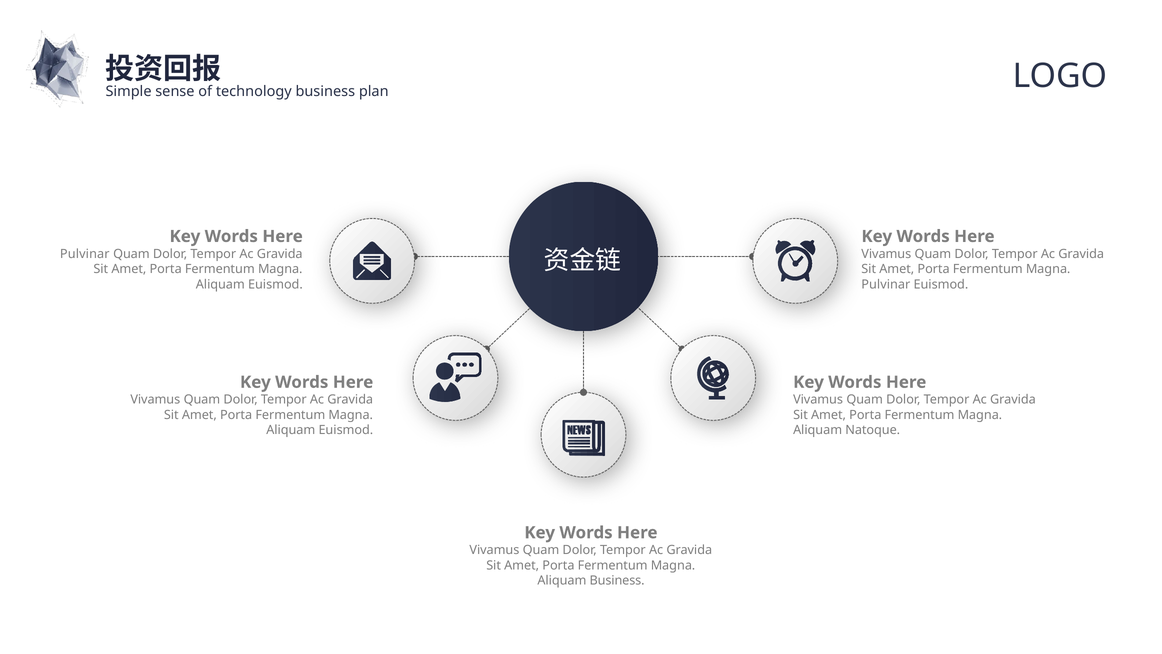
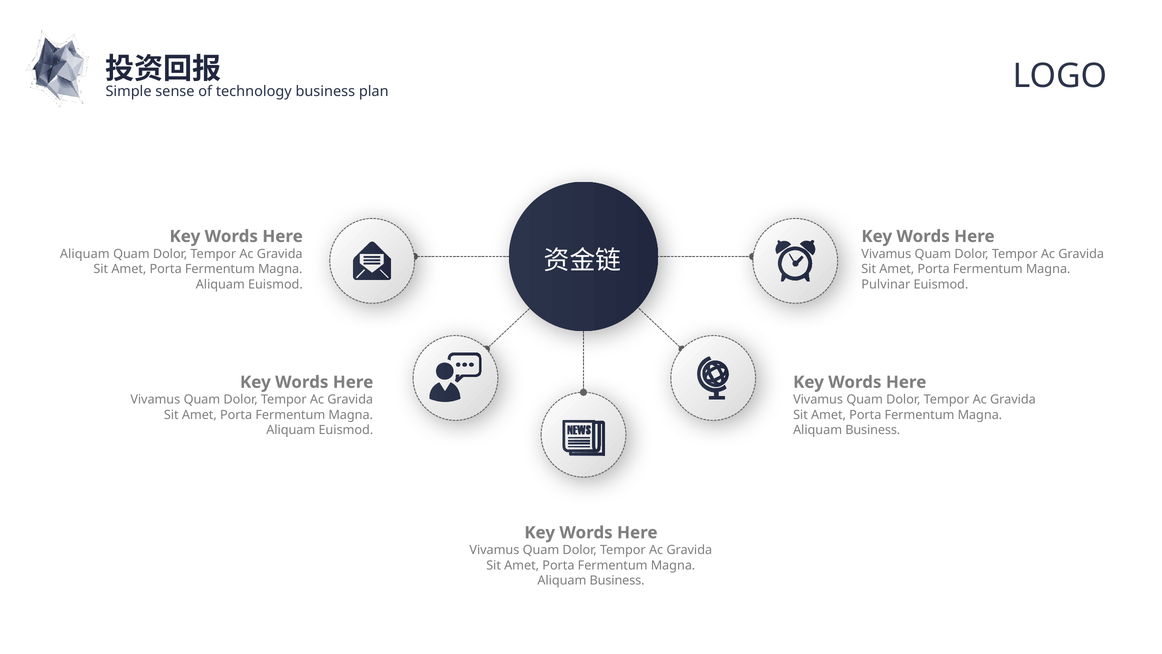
Pulvinar at (85, 254): Pulvinar -> Aliquam
Natoque at (873, 430): Natoque -> Business
